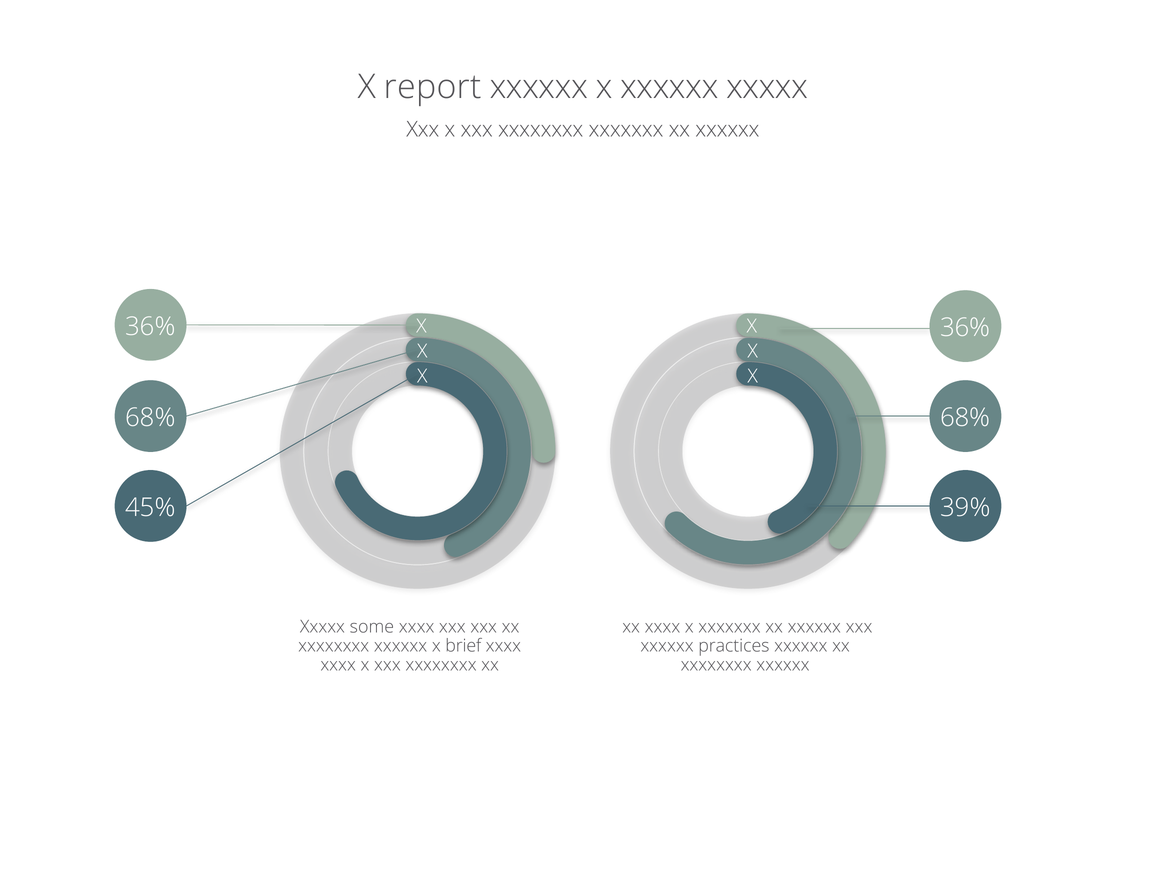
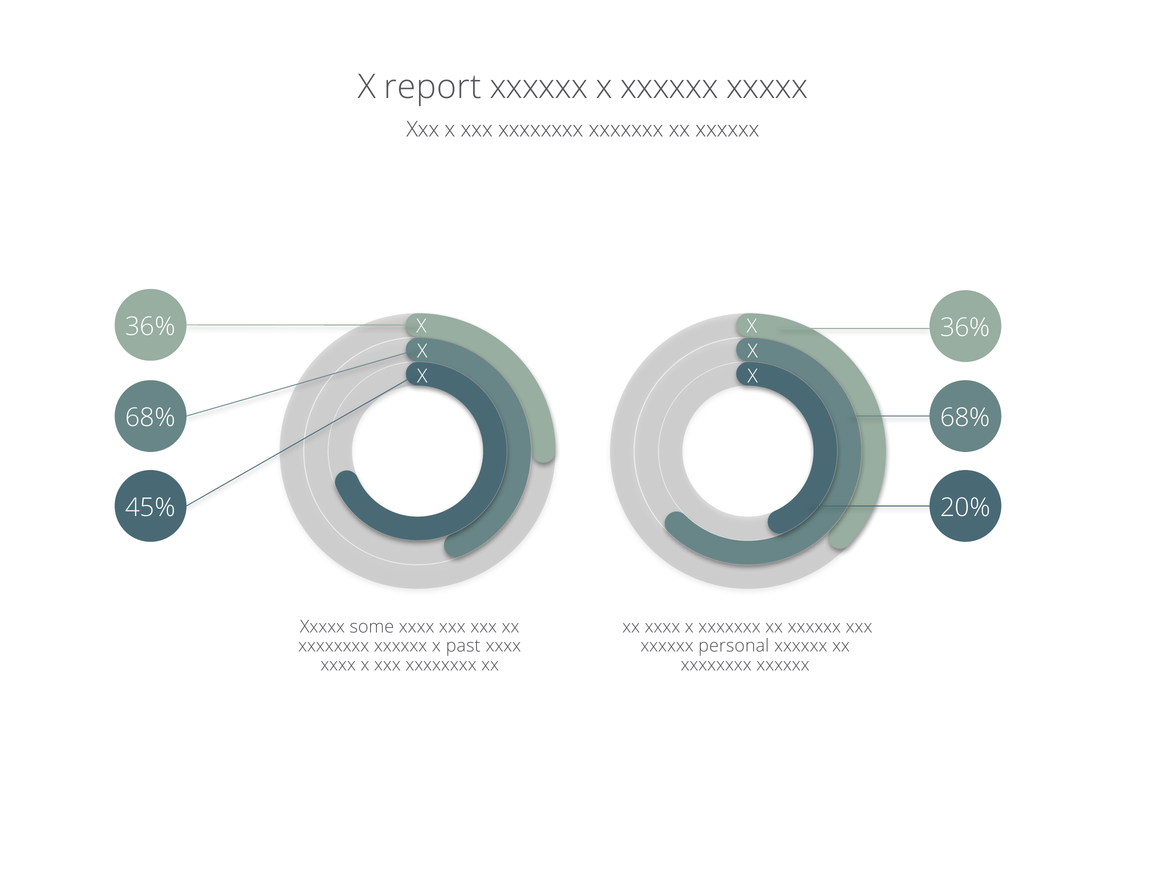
39%: 39% -> 20%
brief: brief -> past
practices: practices -> personal
